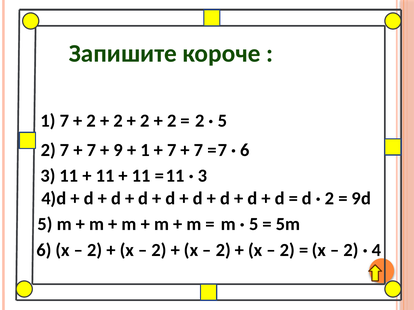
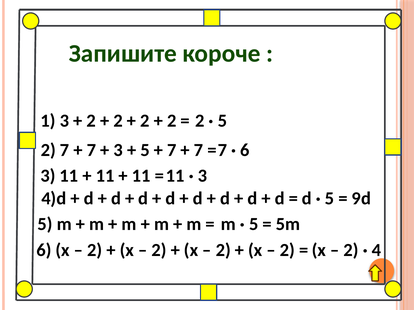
1 7: 7 -> 3
9 at (118, 150): 9 -> 3
1 at (145, 150): 1 -> 5
2 at (330, 199): 2 -> 5
